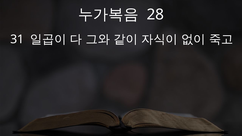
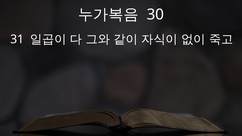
28: 28 -> 30
